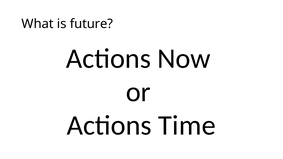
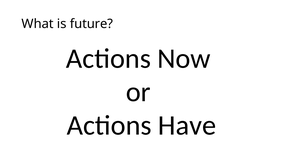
Time: Time -> Have
